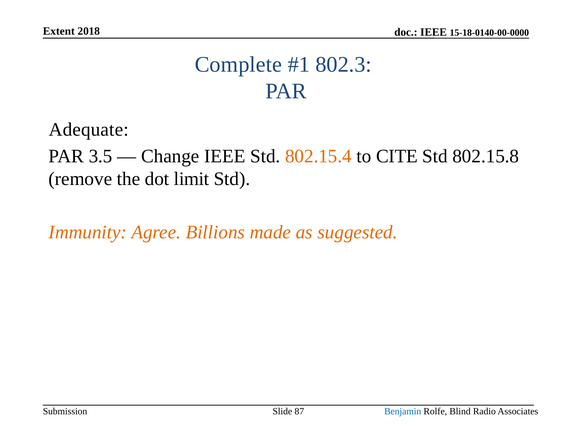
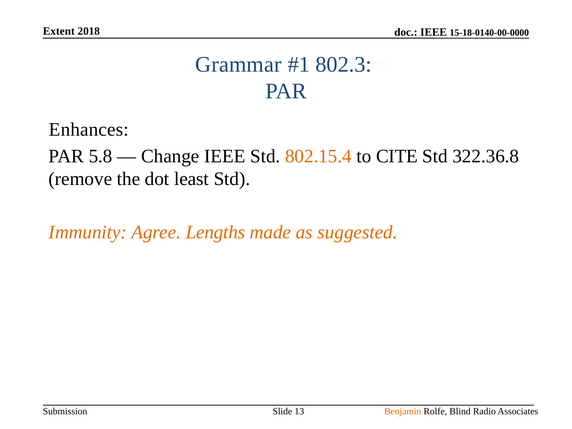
Complete: Complete -> Grammar
Adequate: Adequate -> Enhances
3.5: 3.5 -> 5.8
802.15.8: 802.15.8 -> 322.36.8
limit: limit -> least
Billions: Billions -> Lengths
Benjamin colour: blue -> orange
87: 87 -> 13
